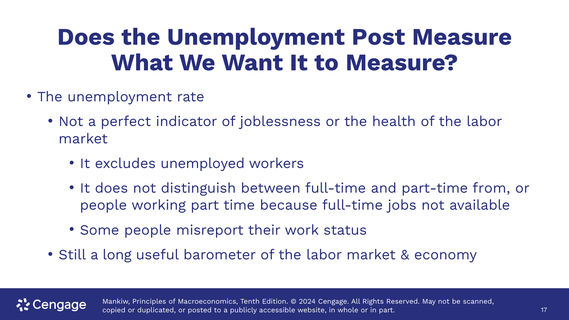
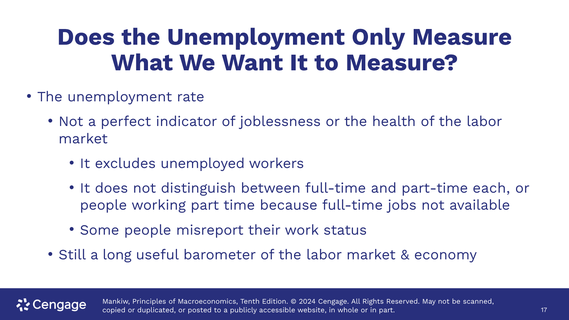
Post: Post -> Only
from: from -> each
